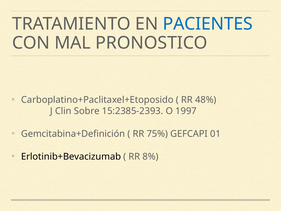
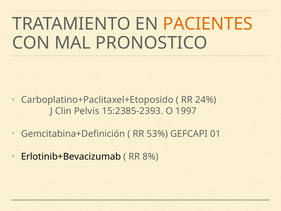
PACIENTES colour: blue -> orange
48%: 48% -> 24%
Sobre: Sobre -> Pelvis
75%: 75% -> 53%
